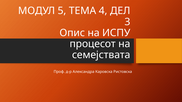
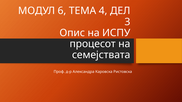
5: 5 -> 6
